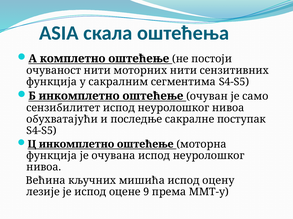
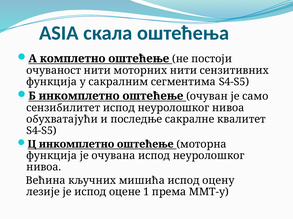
поступак: поступак -> квалитет
9: 9 -> 1
